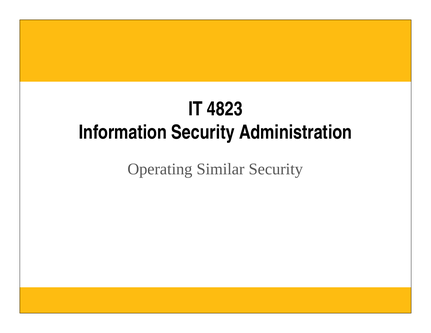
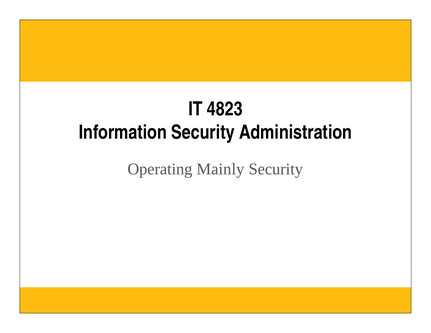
Similar: Similar -> Mainly
